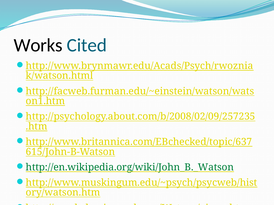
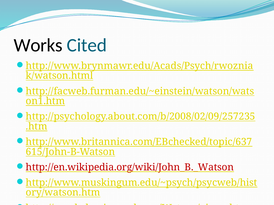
http://en.wikipedia.org/wiki/John_B._Watson colour: green -> red
